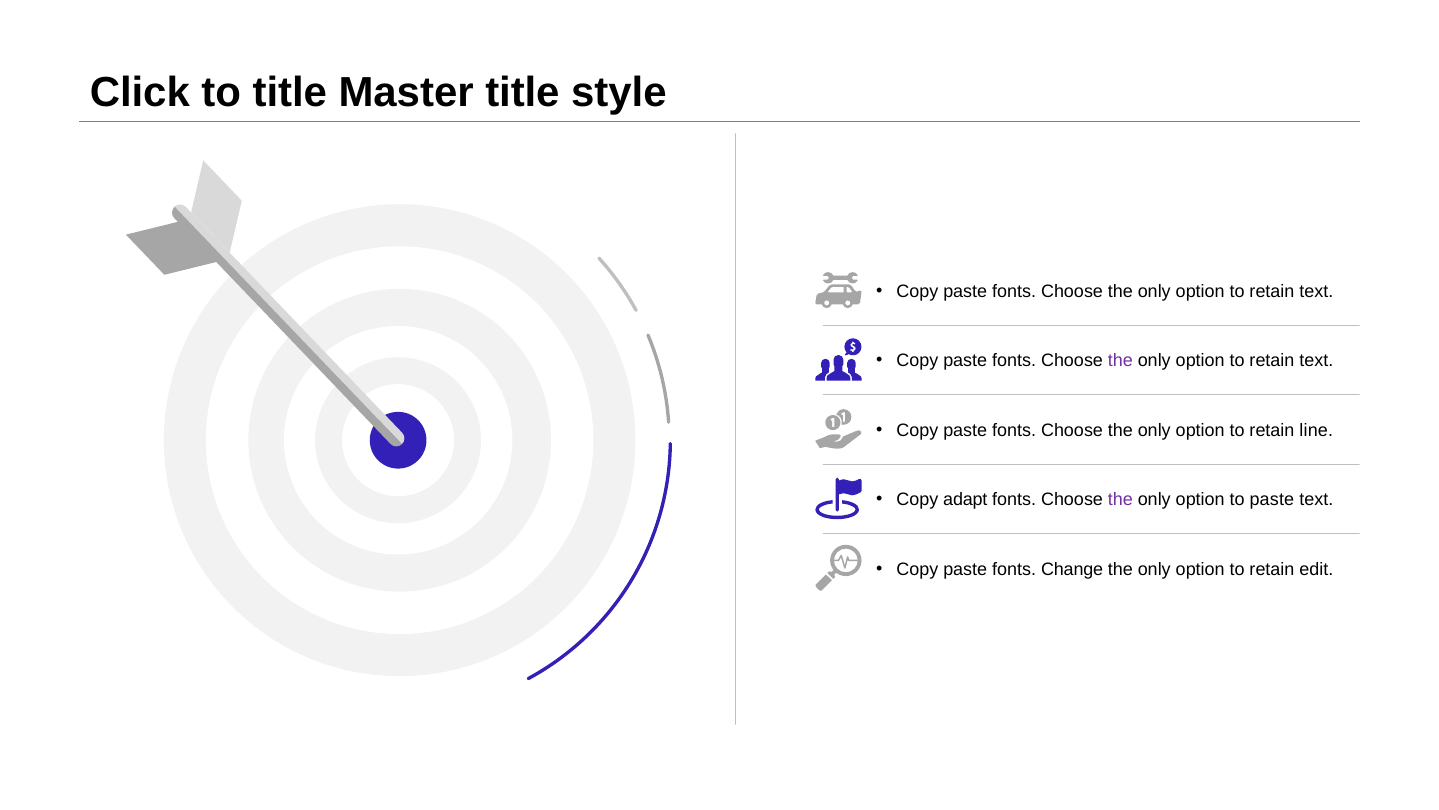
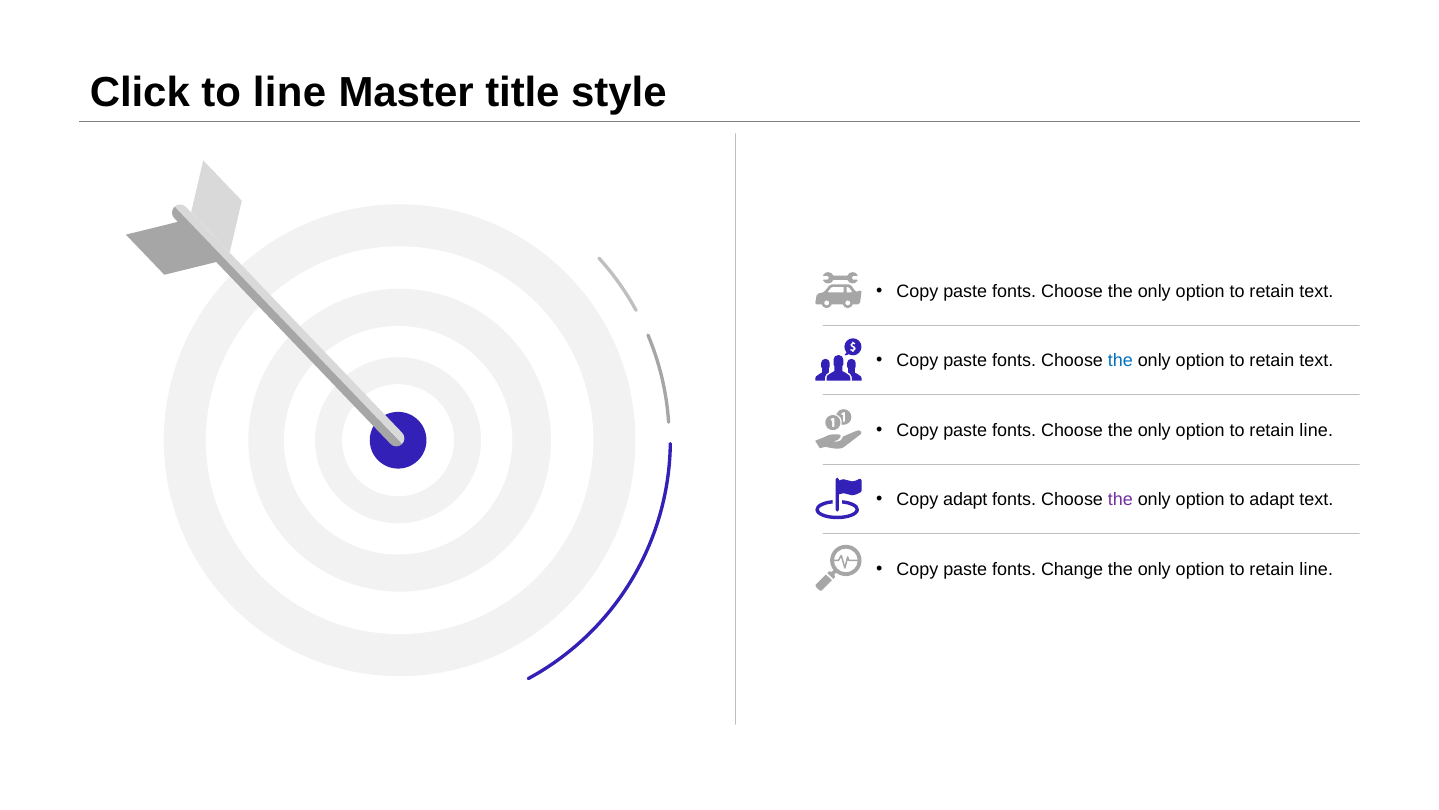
to title: title -> line
the at (1120, 361) colour: purple -> blue
to paste: paste -> adapt
edit at (1316, 569): edit -> line
